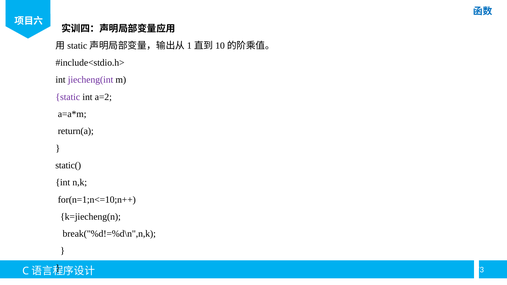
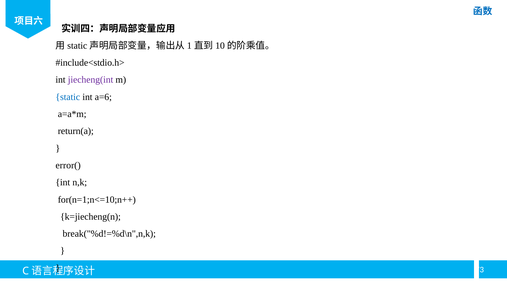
static colour: purple -> blue
a=2: a=2 -> a=6
static(: static( -> error(
